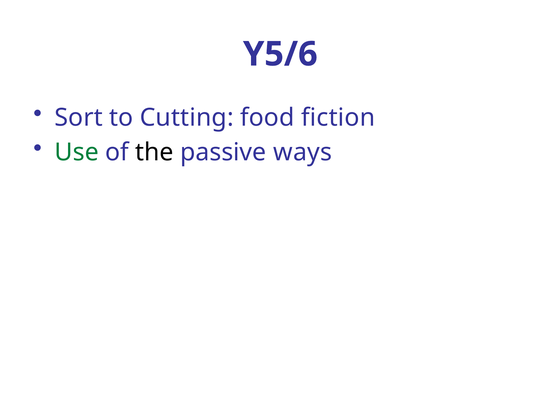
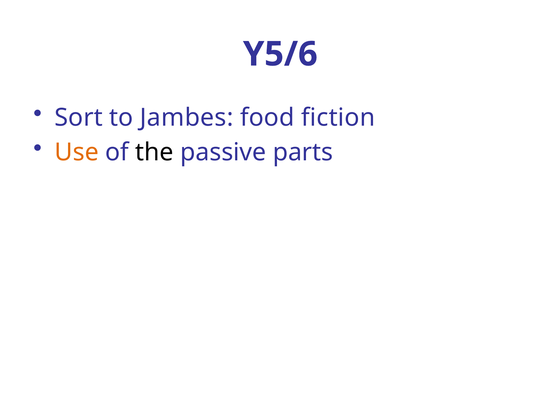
Cutting: Cutting -> Jambes
Use colour: green -> orange
ways: ways -> parts
